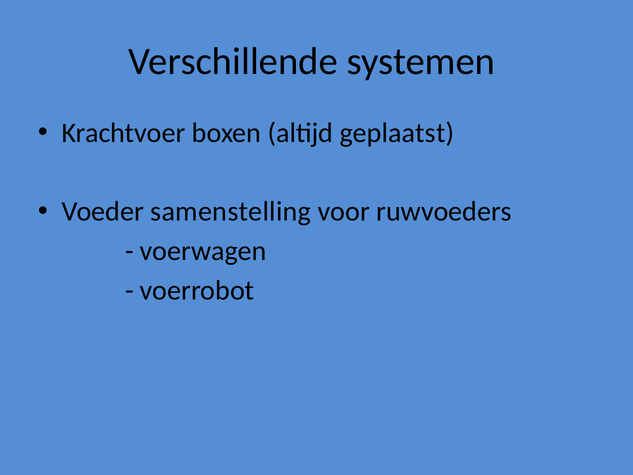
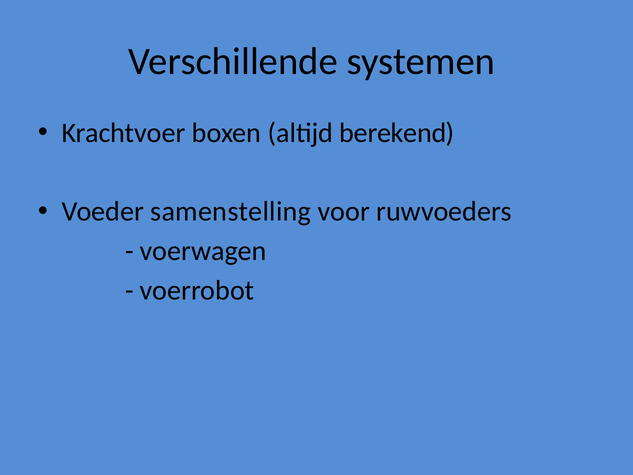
geplaatst: geplaatst -> berekend
